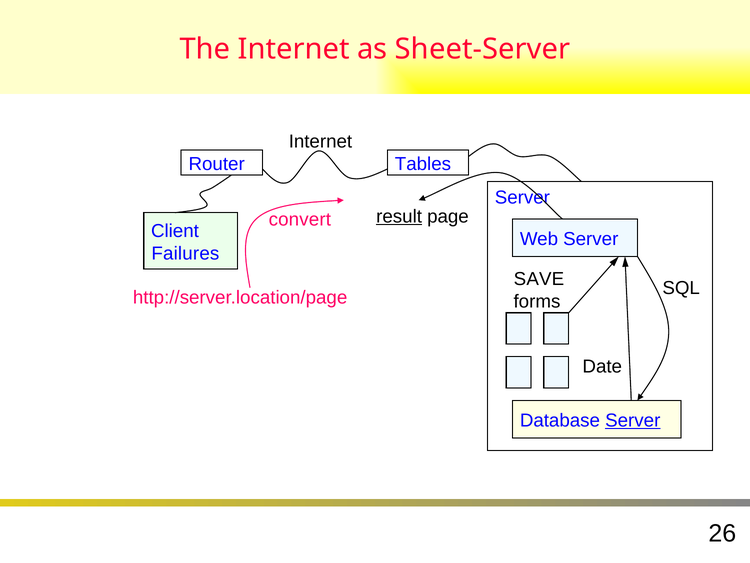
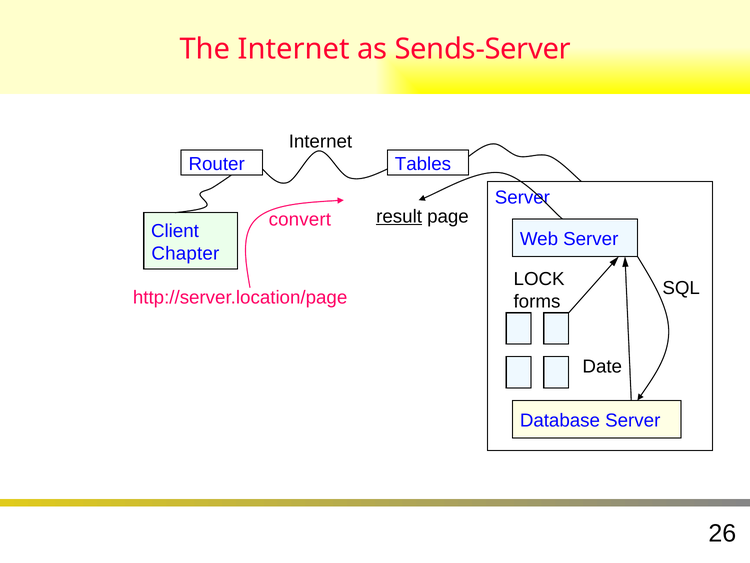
Sheet-Server: Sheet-Server -> Sends-Server
Failures: Failures -> Chapter
SAVE: SAVE -> LOCK
Server at (633, 420) underline: present -> none
